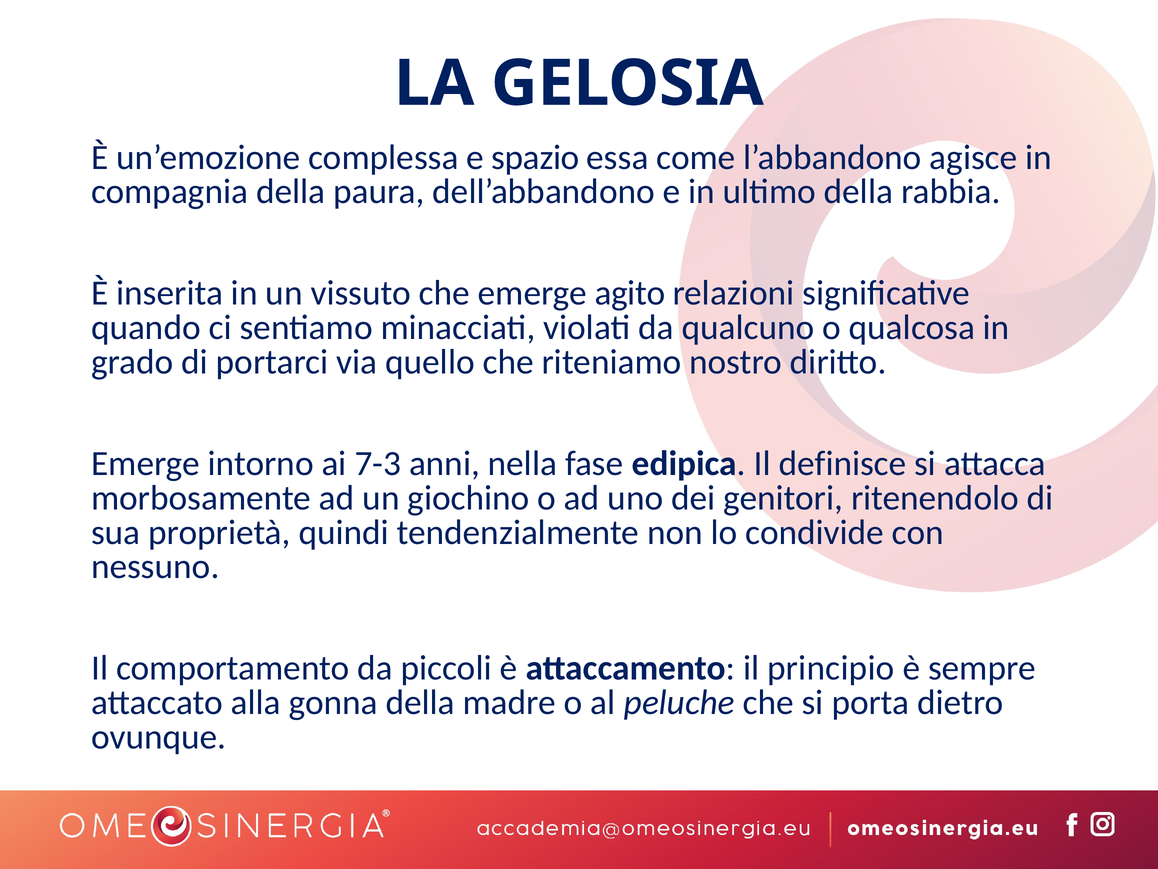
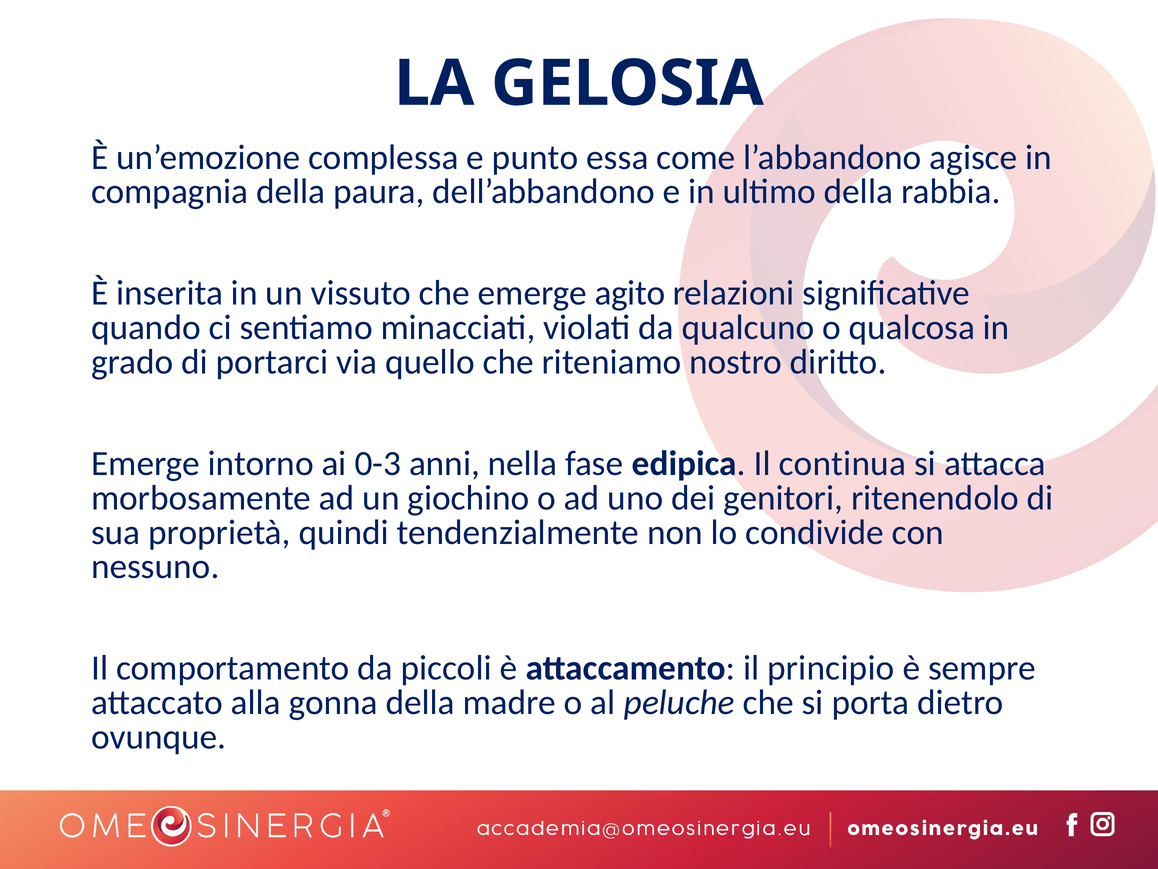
spazio: spazio -> punto
7-3: 7-3 -> 0-3
definisce: definisce -> continua
